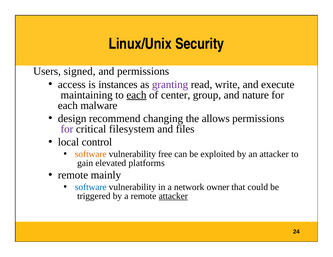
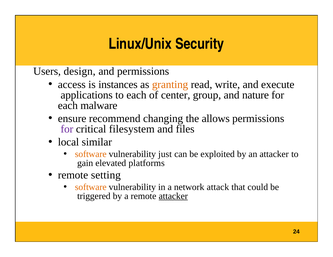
signed: signed -> design
granting colour: purple -> orange
maintaining: maintaining -> applications
each at (136, 95) underline: present -> none
design: design -> ensure
control: control -> similar
free: free -> just
mainly: mainly -> setting
software at (91, 187) colour: blue -> orange
owner: owner -> attack
